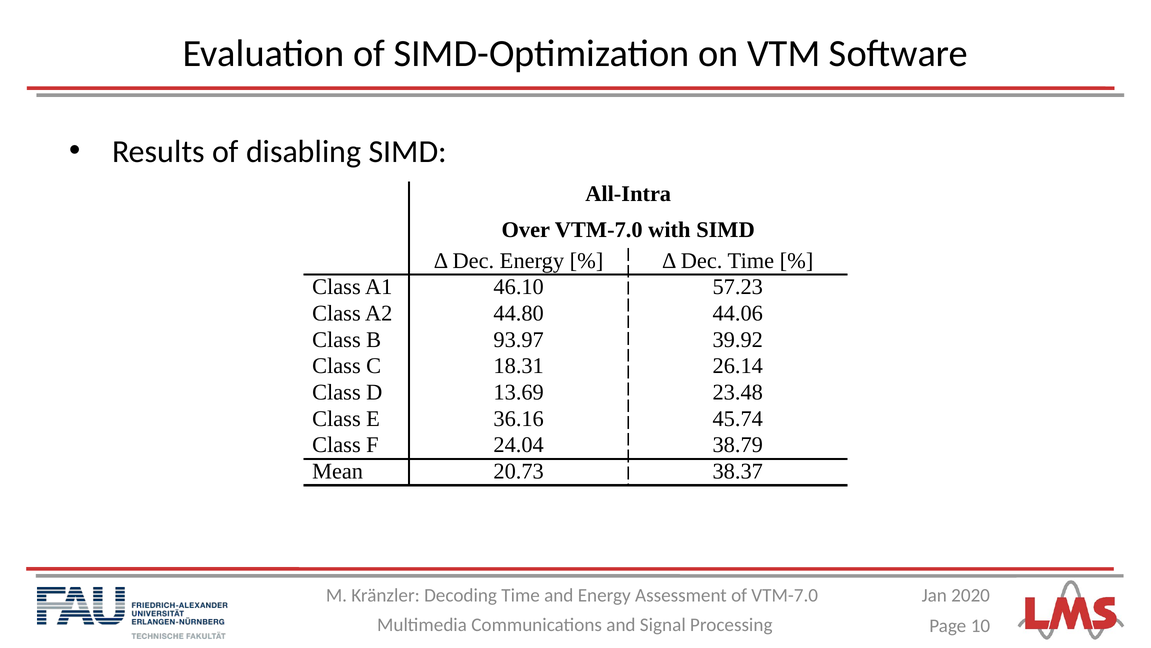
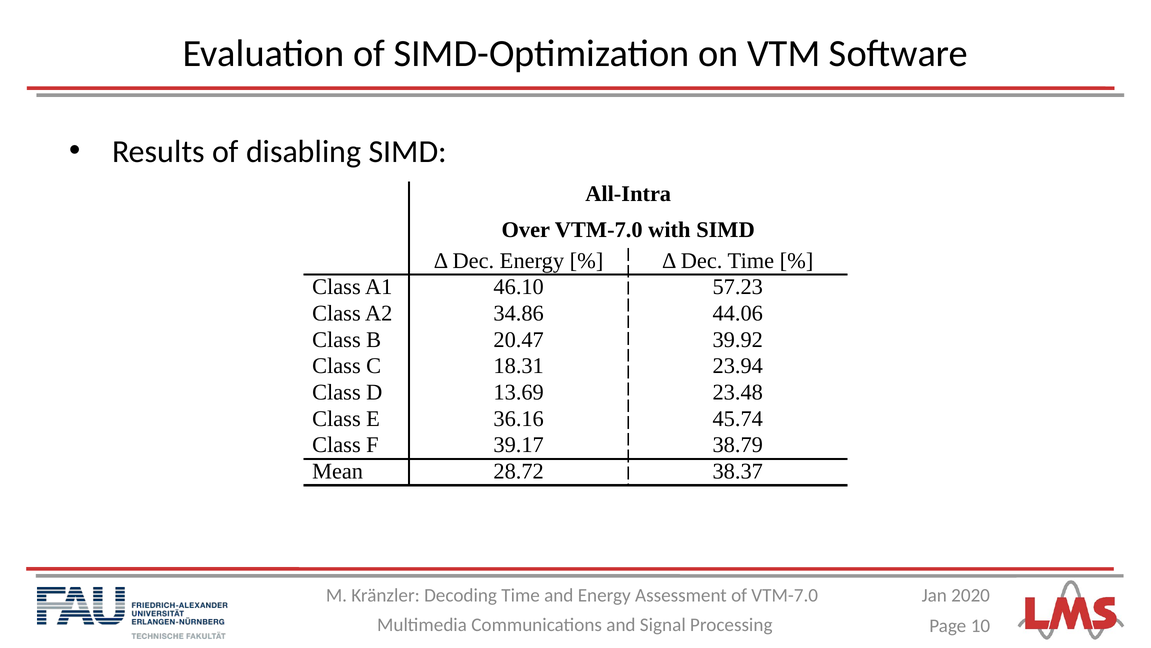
44.80: 44.80 -> 34.86
93.97: 93.97 -> 20.47
26.14: 26.14 -> 23.94
24.04: 24.04 -> 39.17
20.73: 20.73 -> 28.72
